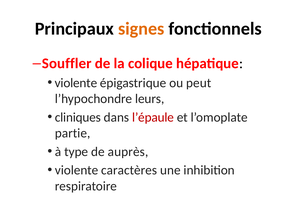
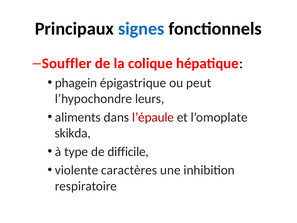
signes colour: orange -> blue
violente at (76, 83): violente -> phagein
cliniques: cliniques -> aliments
partie: partie -> skikda
auprès: auprès -> difficile
